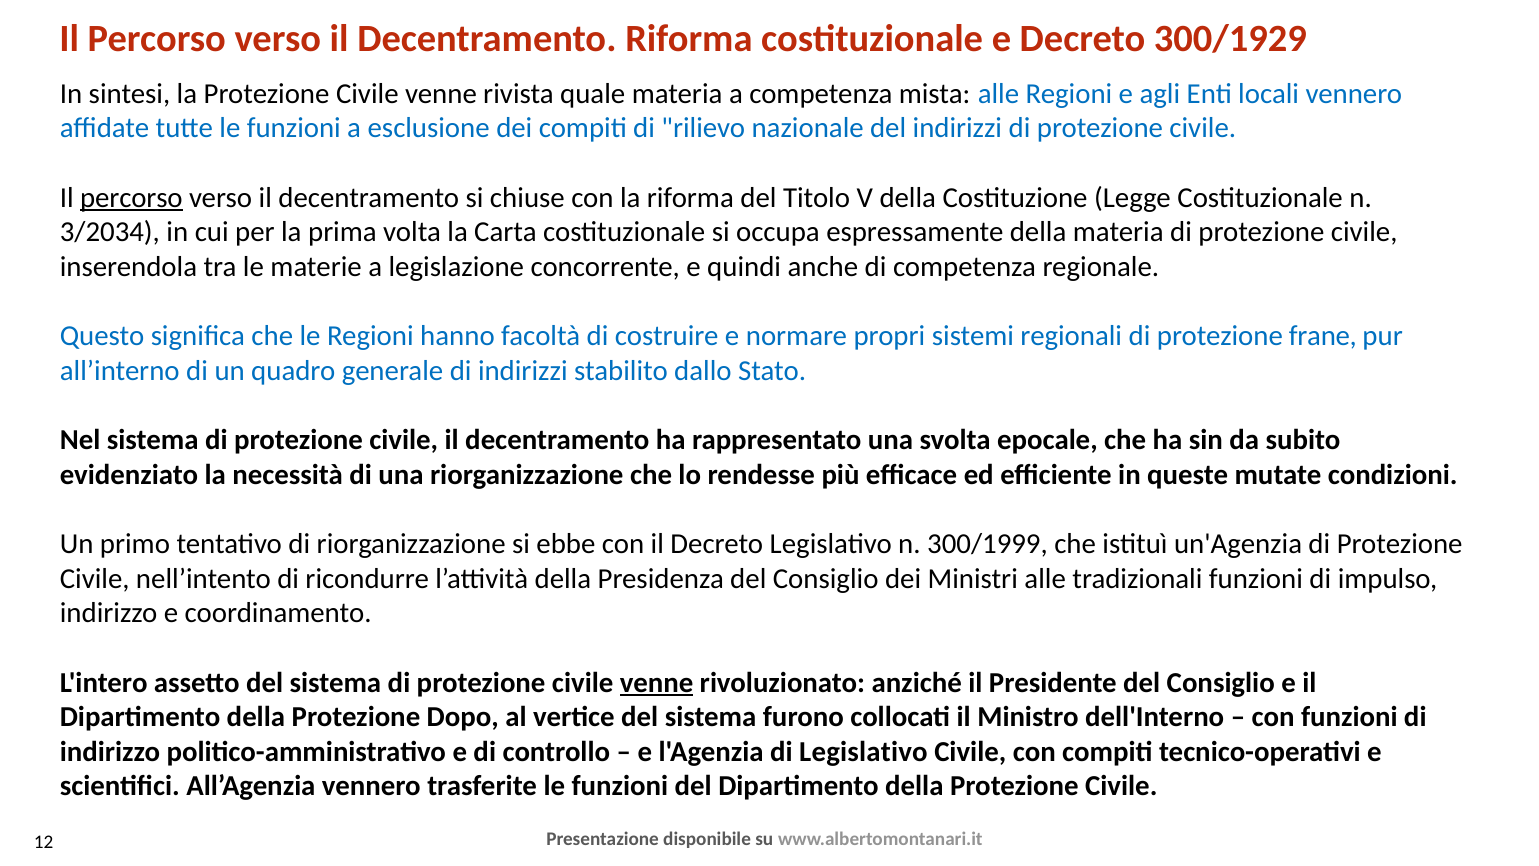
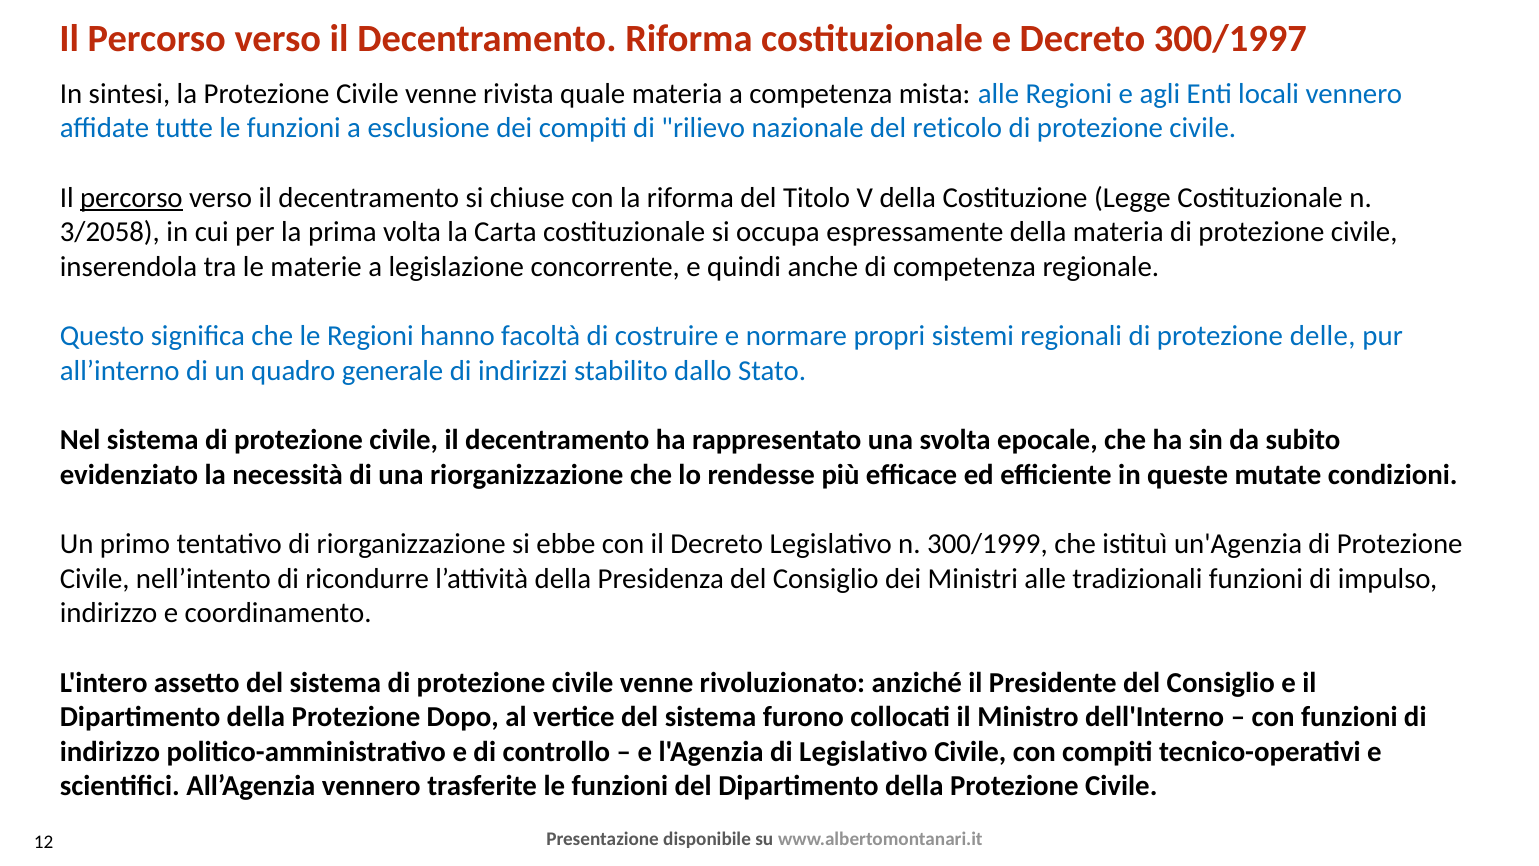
300/1929: 300/1929 -> 300/1997
del indirizzi: indirizzi -> reticolo
3/2034: 3/2034 -> 3/2058
frane: frane -> delle
venne at (657, 682) underline: present -> none
